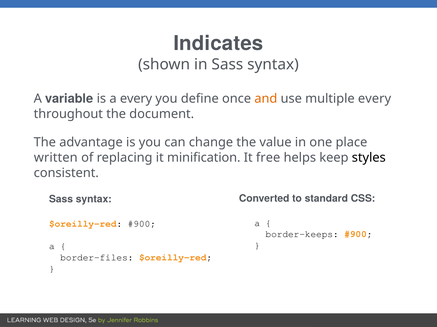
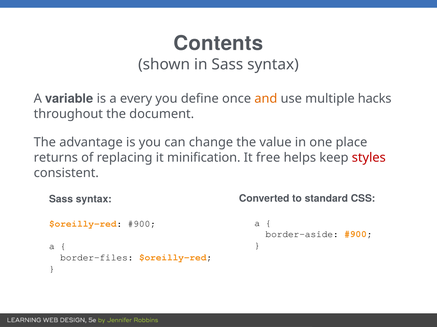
Indicates: Indicates -> Contents
multiple every: every -> hacks
written: written -> returns
styles colour: black -> red
border-keeps: border-keeps -> border-aside
